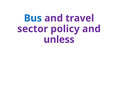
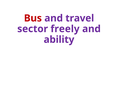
Bus colour: blue -> red
policy: policy -> freely
unless: unless -> ability
